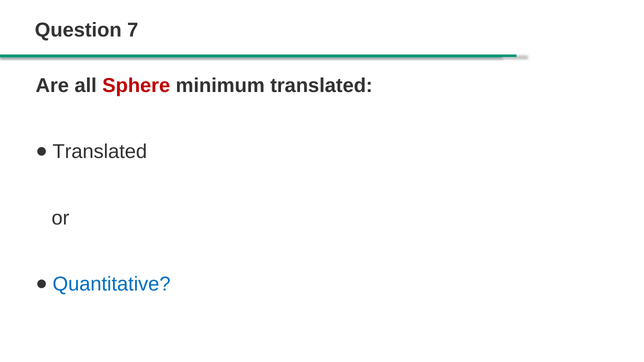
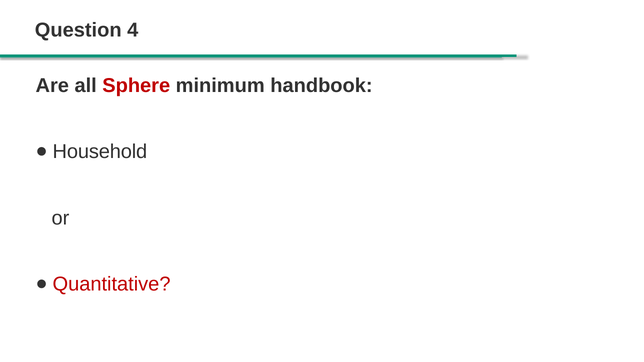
7: 7 -> 4
minimum translated: translated -> handbook
Translated at (100, 152): Translated -> Household
Quantitative colour: blue -> red
